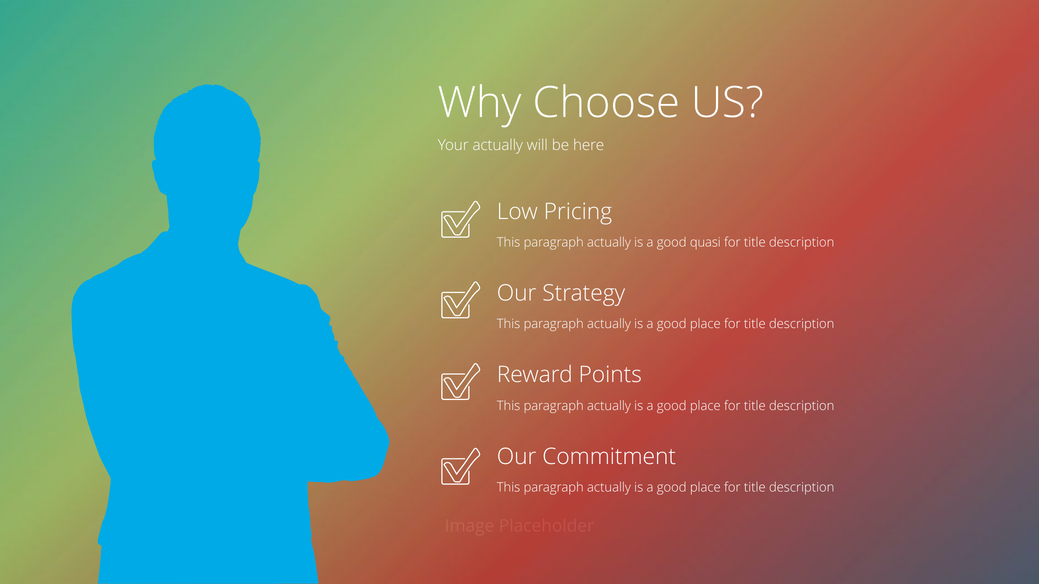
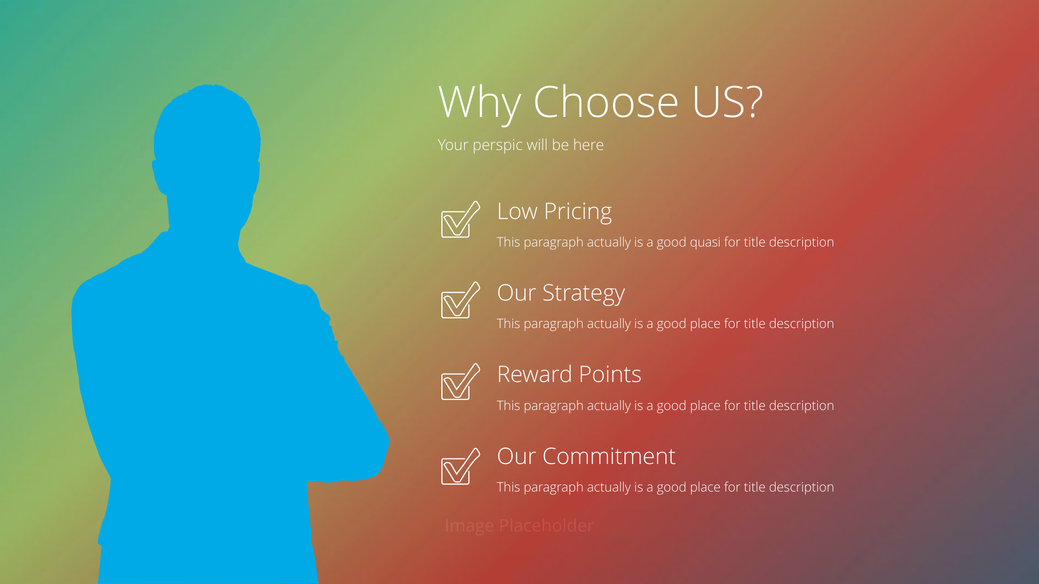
Your actually: actually -> perspic
